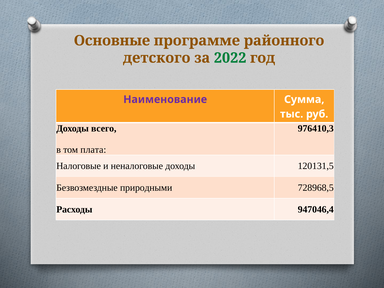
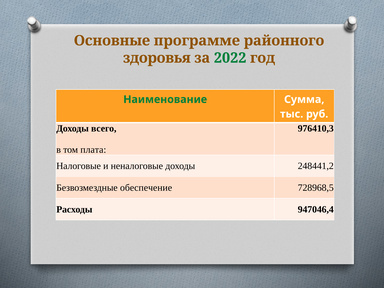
детского: детского -> здоровья
Наименование colour: purple -> green
120131,5: 120131,5 -> 248441,2
природными: природными -> обеспечение
